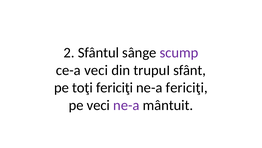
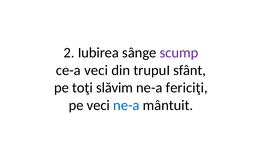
Sfântul: Sfântul -> Iubirea
toţi fericiţi: fericiţi -> slăvim
ne-a at (126, 105) colour: purple -> blue
